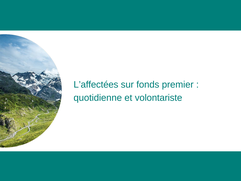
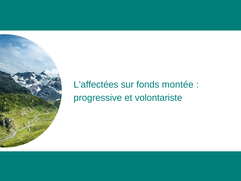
premier: premier -> montée
quotidienne: quotidienne -> progressive
